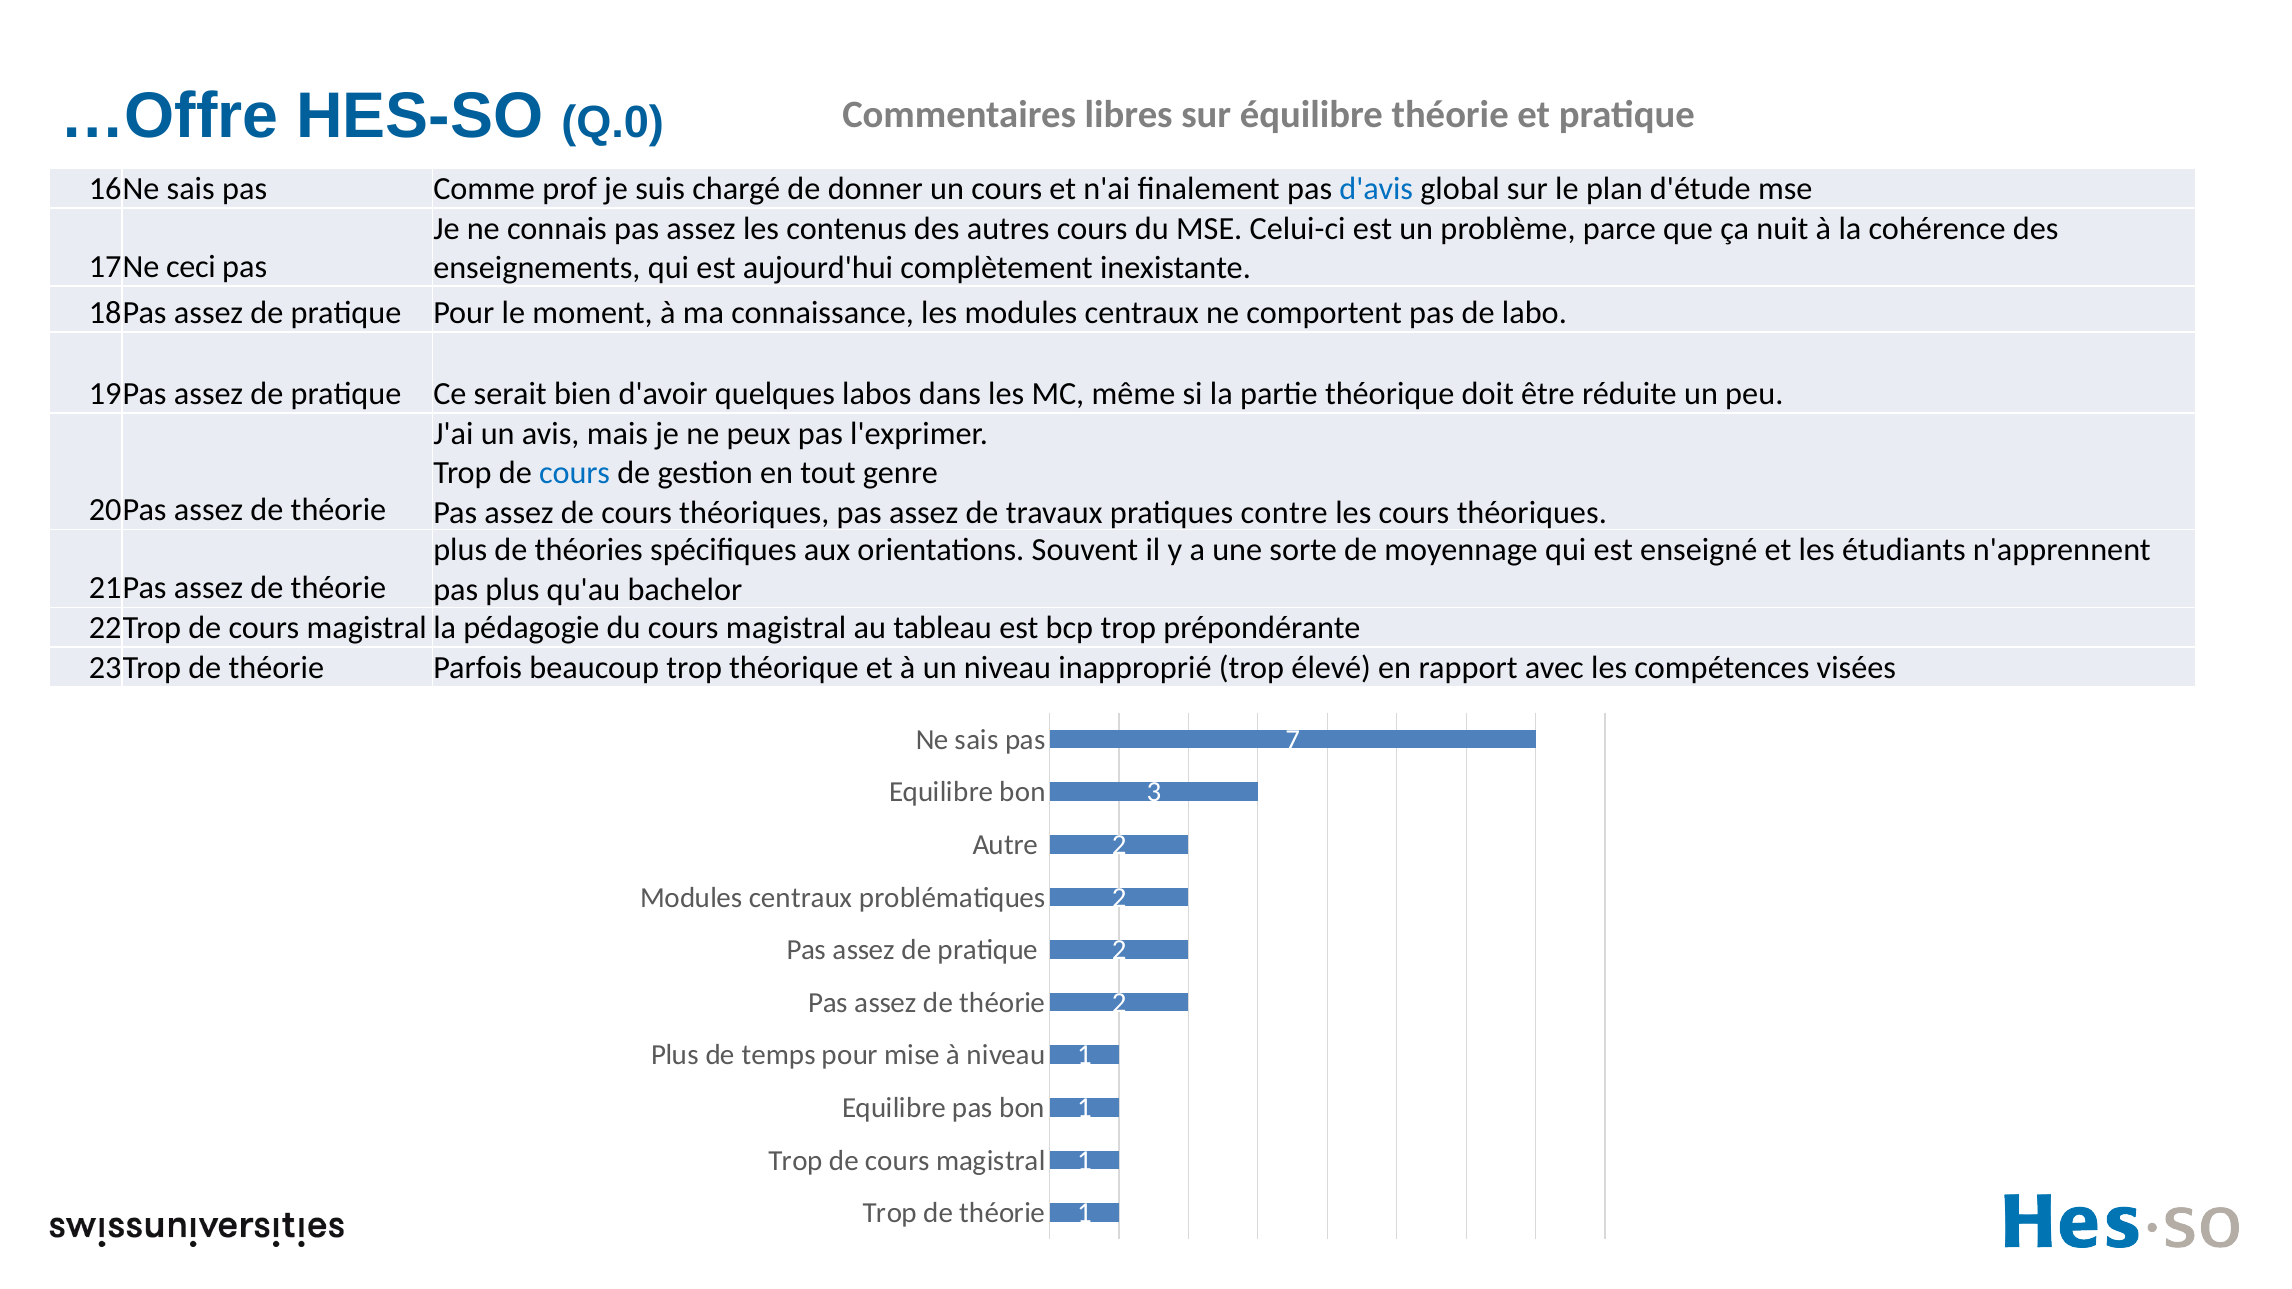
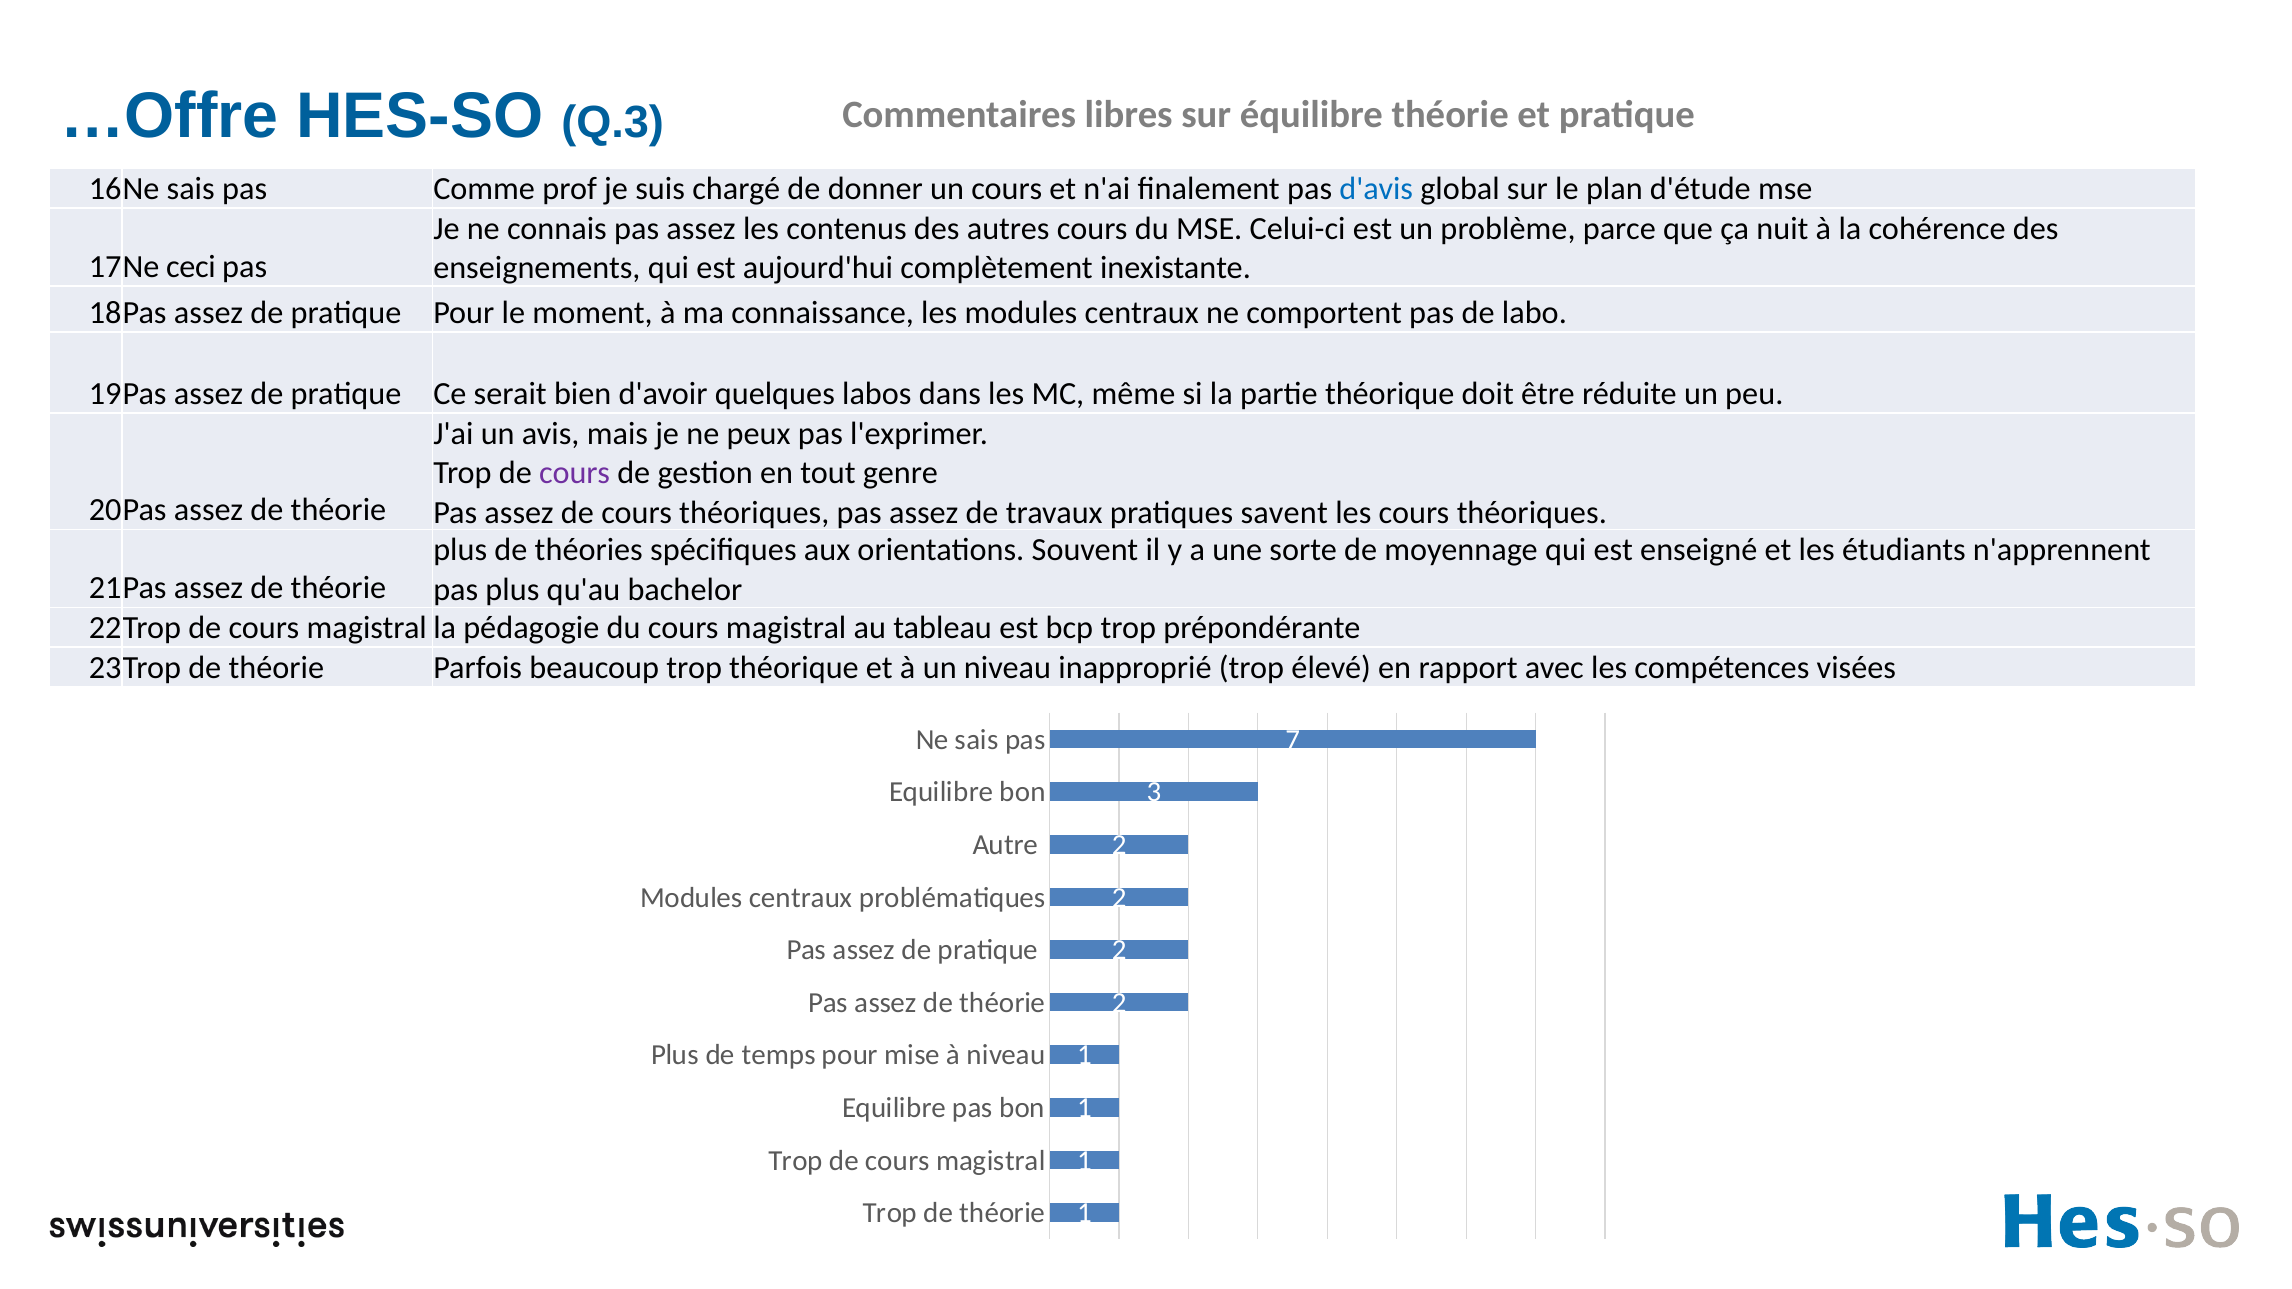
Q.0: Q.0 -> Q.3
cours at (575, 473) colour: blue -> purple
contre: contre -> savent
